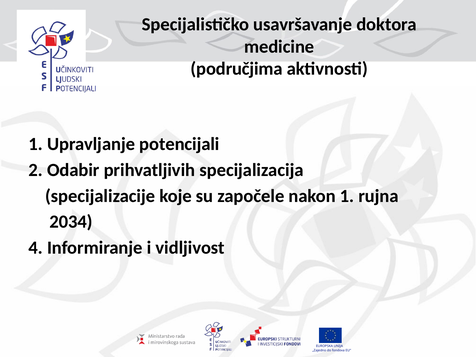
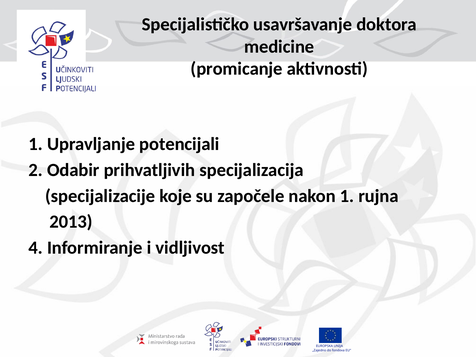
područjima: područjima -> promicanje
2034: 2034 -> 2013
